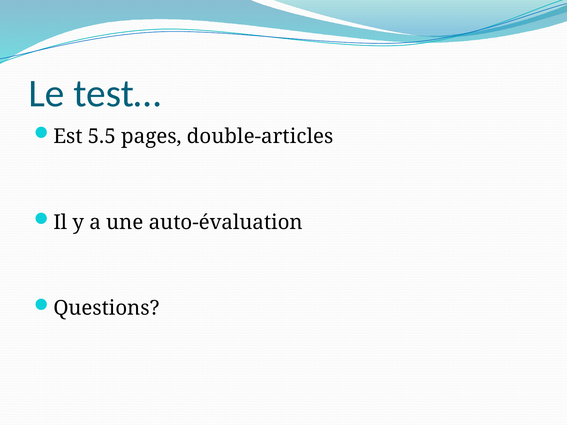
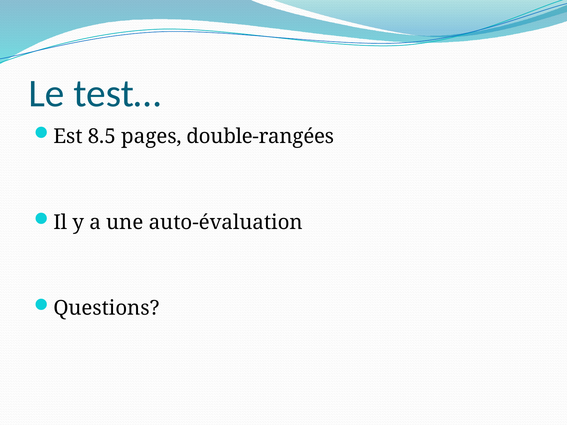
5.5: 5.5 -> 8.5
double-articles: double-articles -> double-rangées
